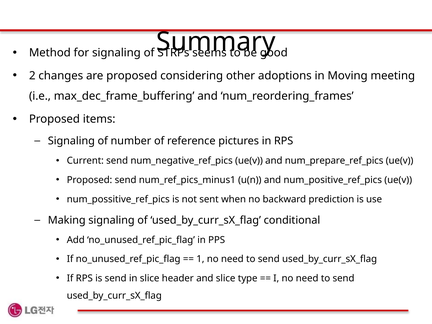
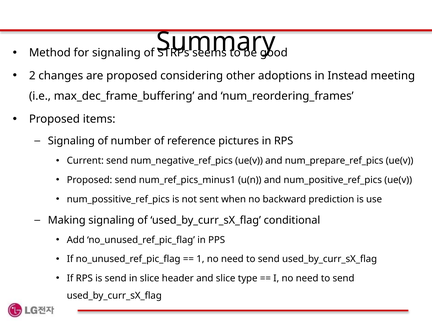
Moving: Moving -> Instead
